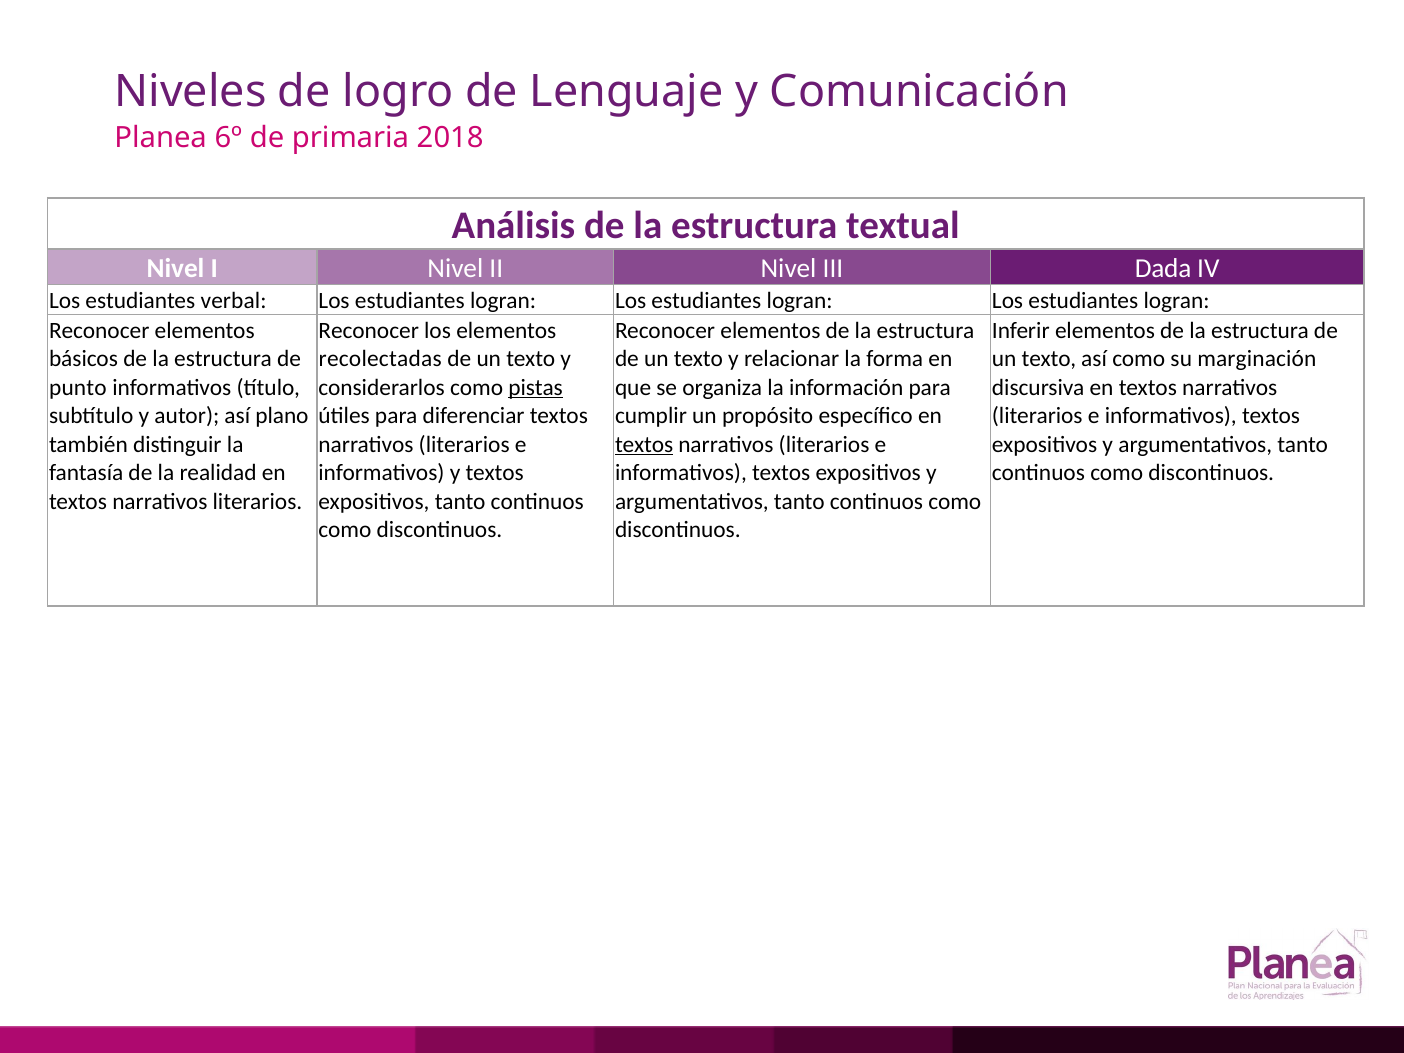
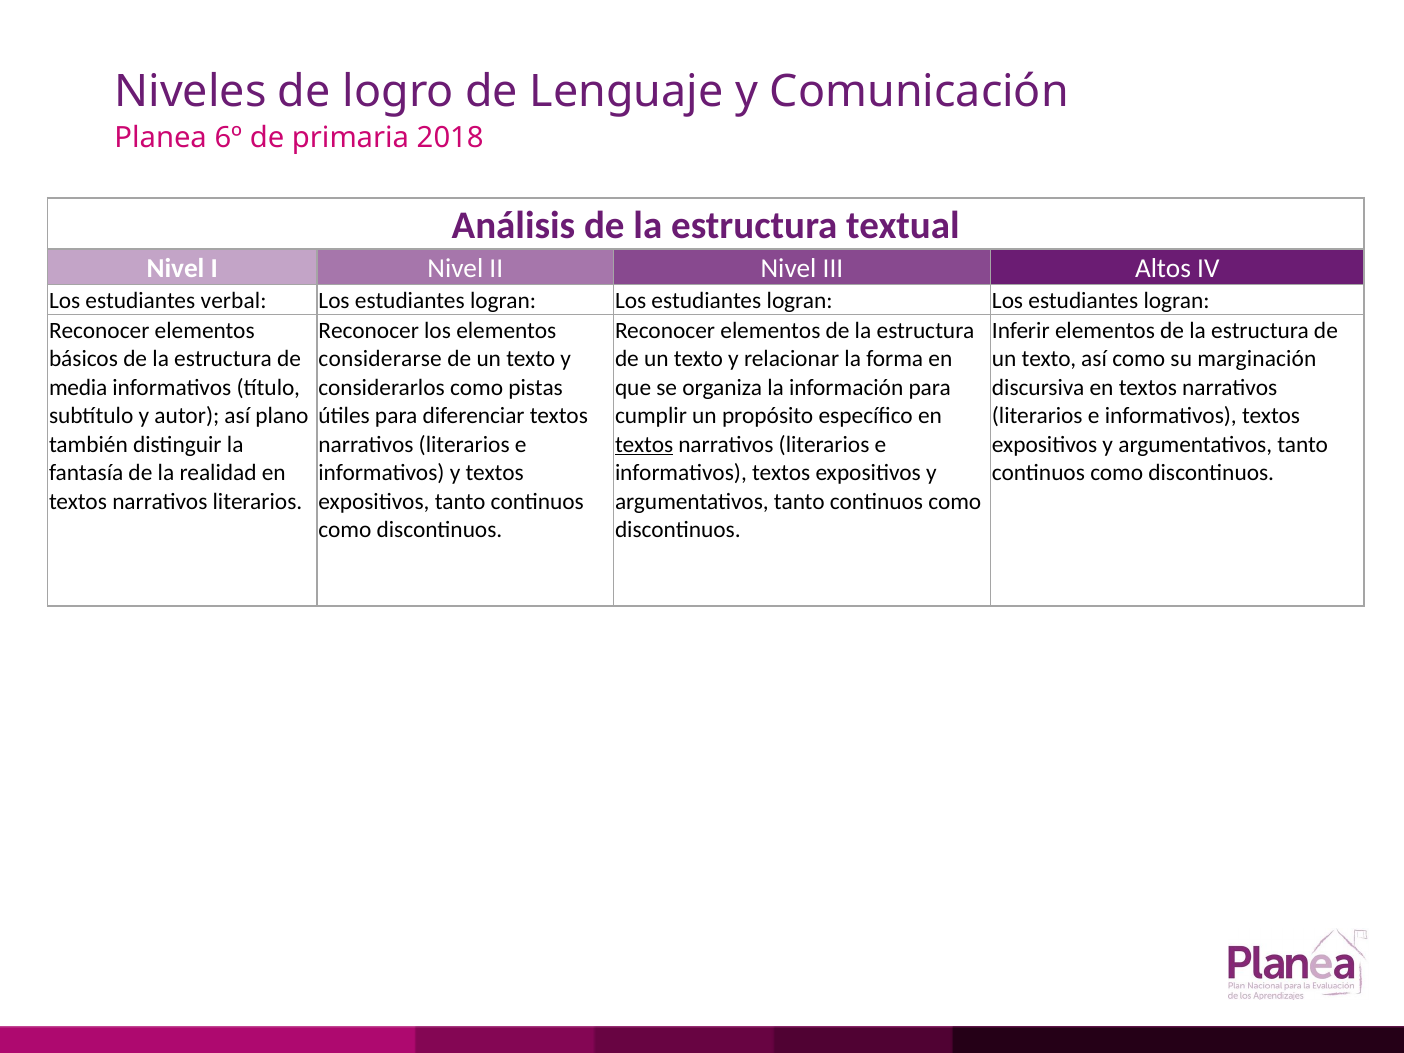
Dada: Dada -> Altos
recolectadas: recolectadas -> considerarse
punto: punto -> media
pistas underline: present -> none
